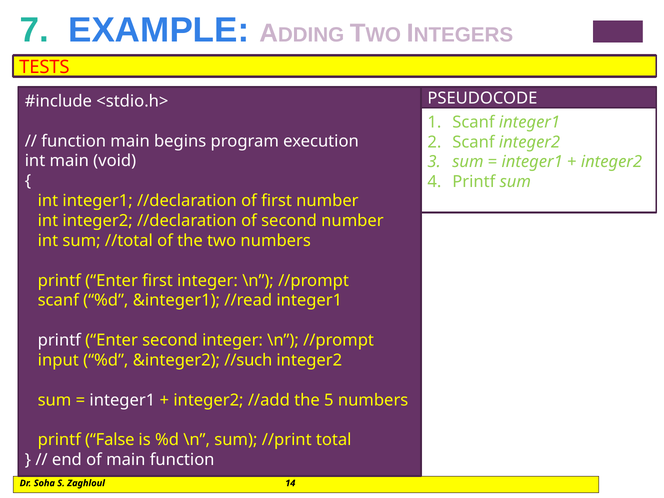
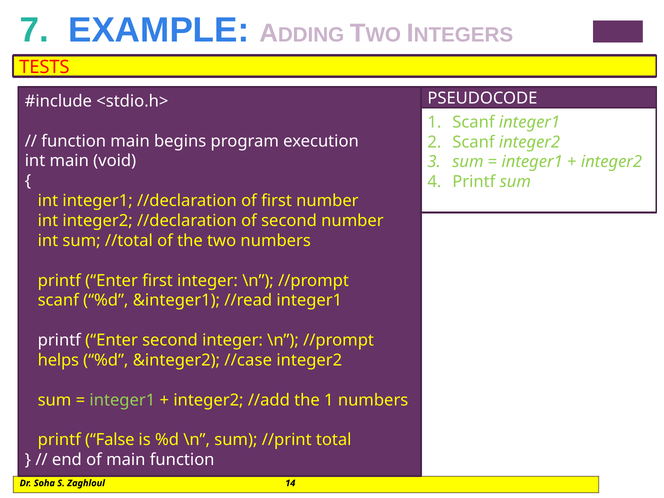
input: input -> helps
//such: //such -> //case
integer1 at (122, 400) colour: white -> light green
the 5: 5 -> 1
